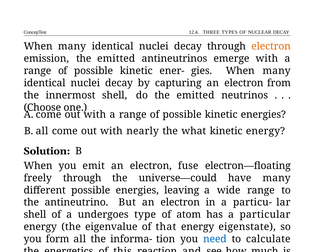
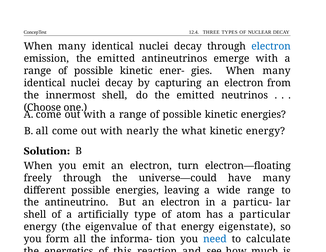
electron at (271, 46) colour: orange -> blue
fuse: fuse -> turn
undergoes: undergoes -> artificially
